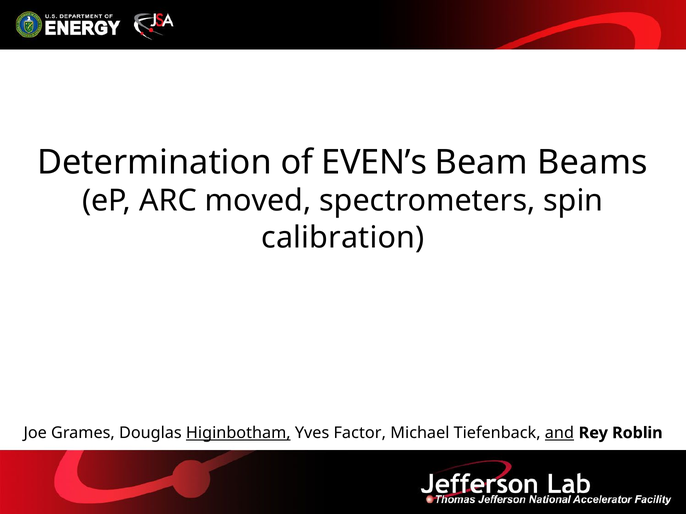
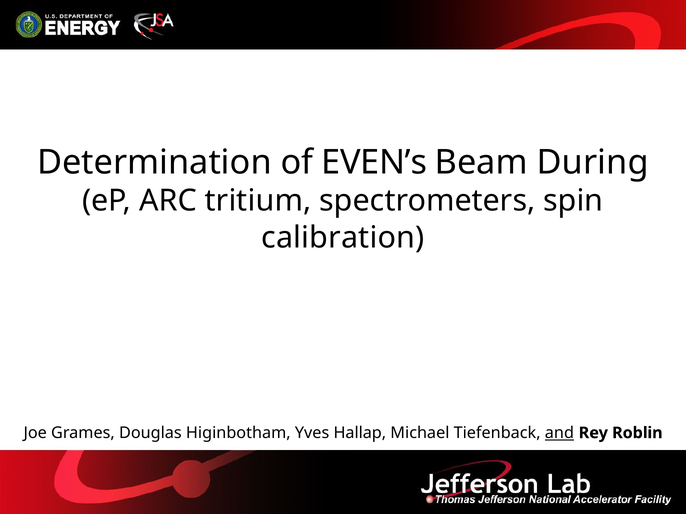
Beams: Beams -> During
moved: moved -> tritium
Higinbotham underline: present -> none
Factor: Factor -> Hallap
